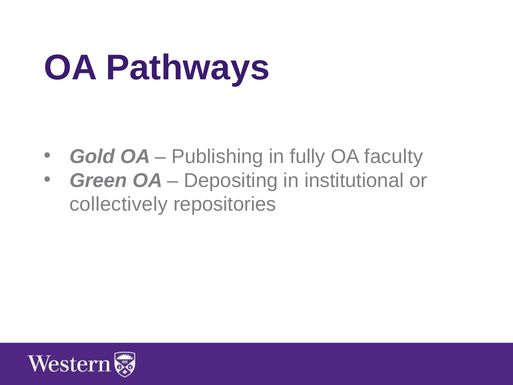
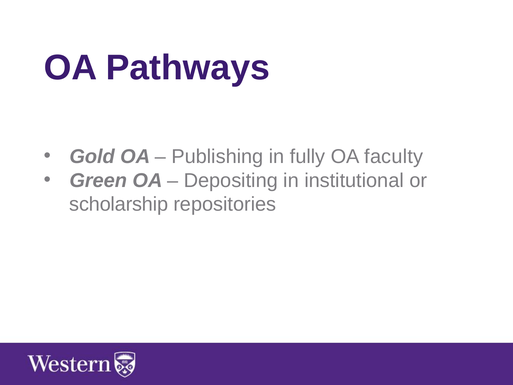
collectively: collectively -> scholarship
